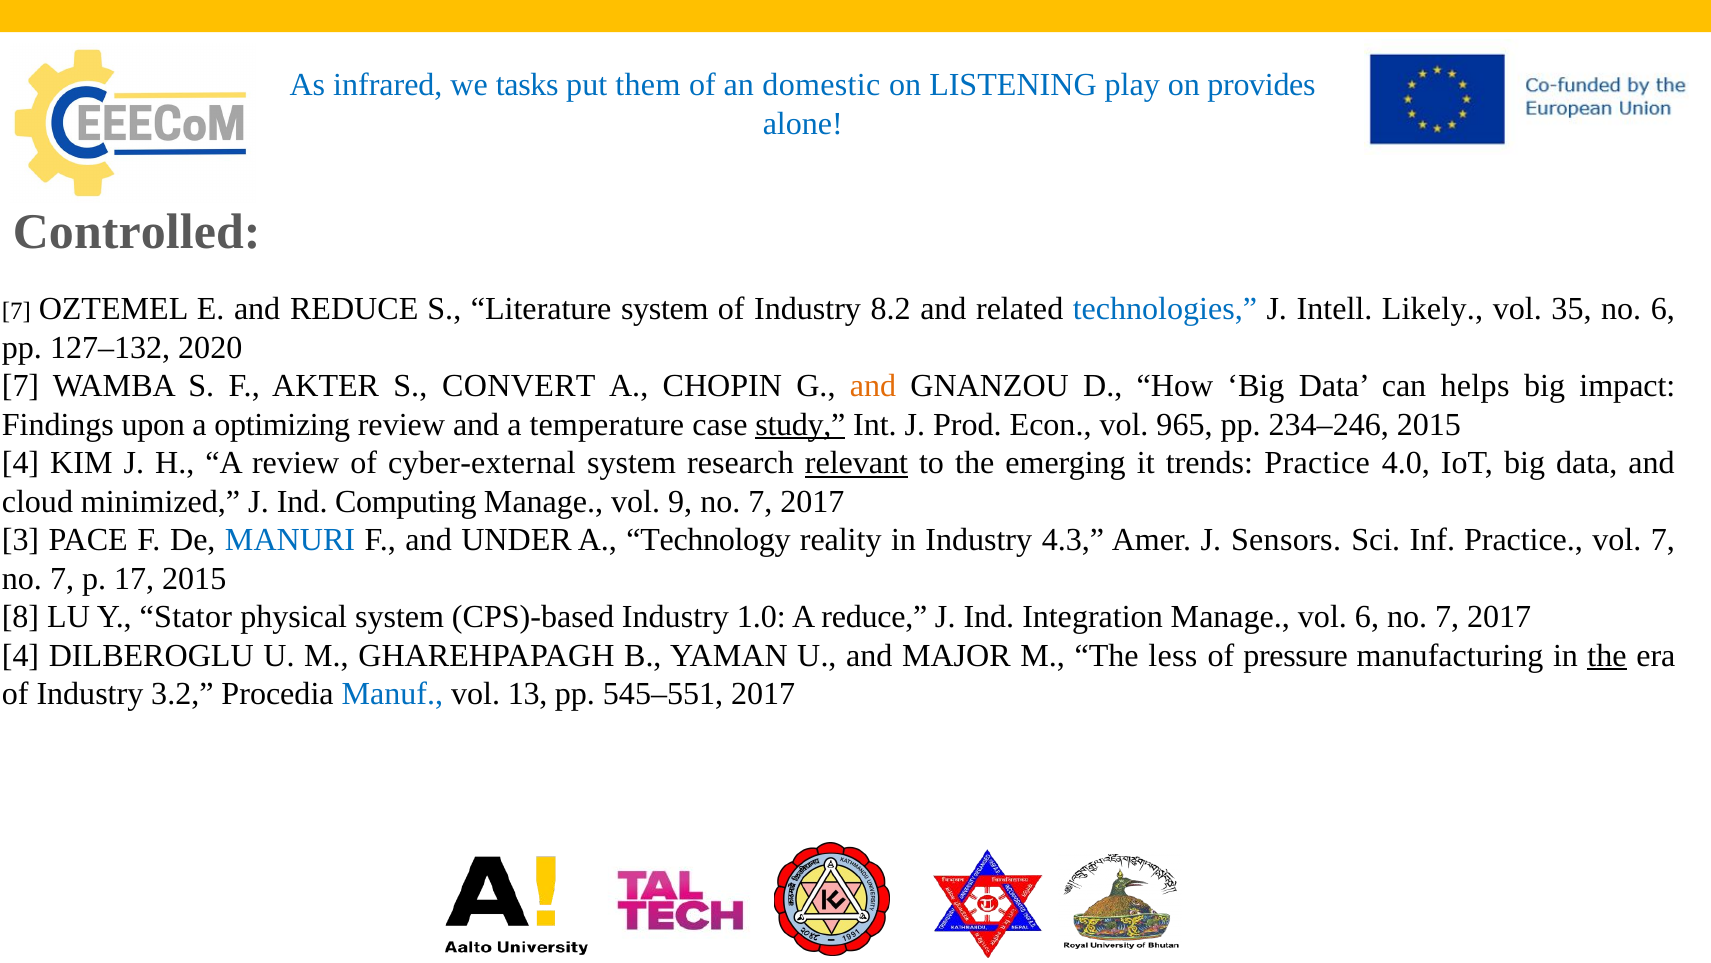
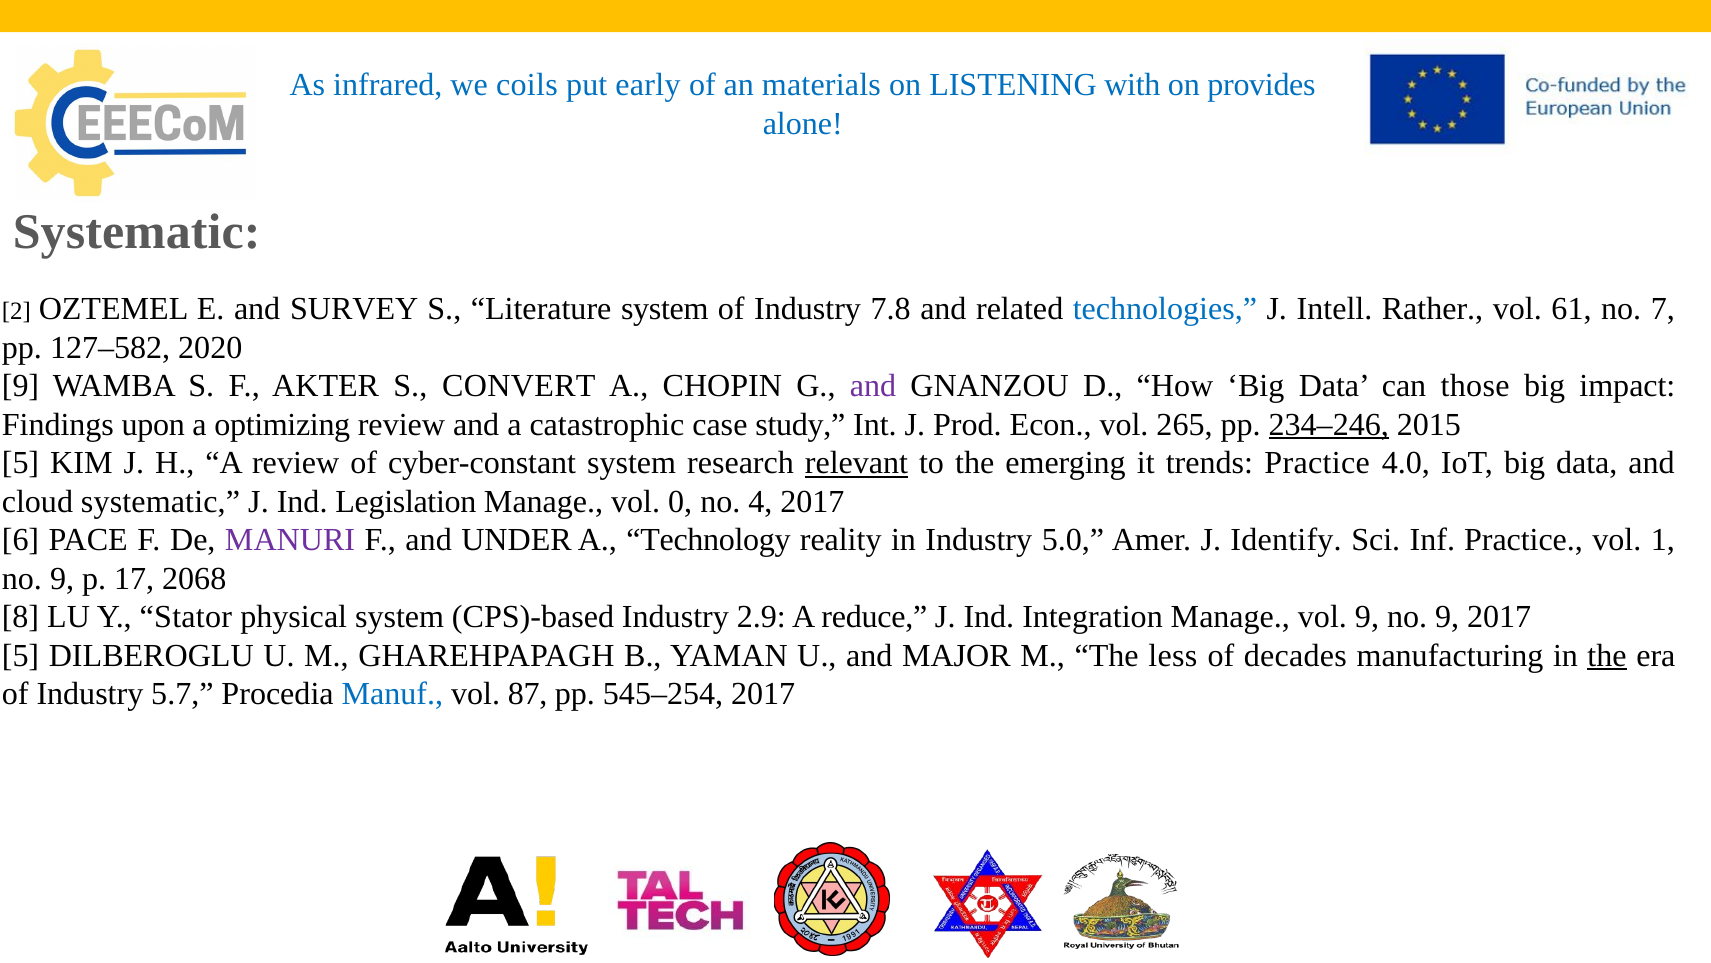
tasks: tasks -> coils
them: them -> early
domestic: domestic -> materials
play: play -> with
Controlled at (137, 232): Controlled -> Systematic
7 at (16, 311): 7 -> 2
and REDUCE: REDUCE -> SURVEY
8.2: 8.2 -> 7.8
Likely: Likely -> Rather
35: 35 -> 61
no 6: 6 -> 7
127–132: 127–132 -> 127–582
7 at (21, 386): 7 -> 9
and at (873, 386) colour: orange -> purple
helps: helps -> those
temperature: temperature -> catastrophic
study underline: present -> none
965: 965 -> 265
234–246 underline: none -> present
4 at (21, 463): 4 -> 5
cyber-external: cyber-external -> cyber-constant
cloud minimized: minimized -> systematic
Computing: Computing -> Legislation
9: 9 -> 0
7 at (760, 501): 7 -> 4
3: 3 -> 6
MANURI colour: blue -> purple
4.3: 4.3 -> 5.0
Sensors: Sensors -> Identify
vol 7: 7 -> 1
7 at (62, 578): 7 -> 9
17 2015: 2015 -> 2068
1.0: 1.0 -> 2.9
vol 6: 6 -> 9
7 at (1447, 617): 7 -> 9
4 at (21, 655): 4 -> 5
pressure: pressure -> decades
3.2: 3.2 -> 5.7
13: 13 -> 87
545–551: 545–551 -> 545–254
